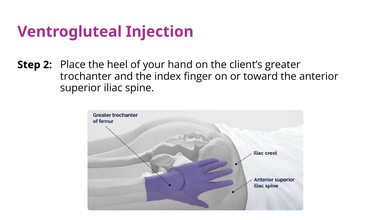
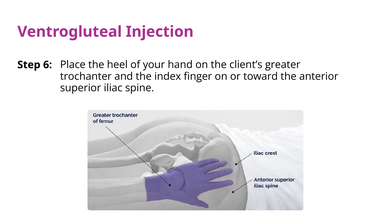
2: 2 -> 6
